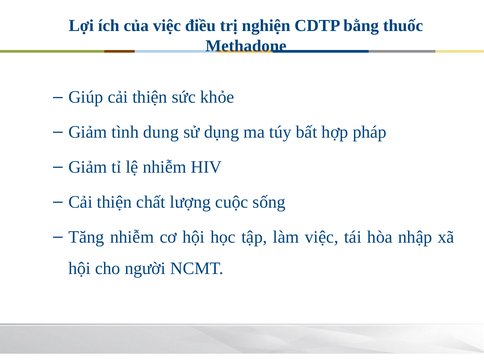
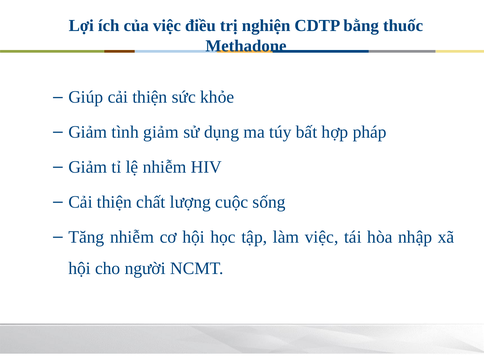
tình dung: dung -> giảm
